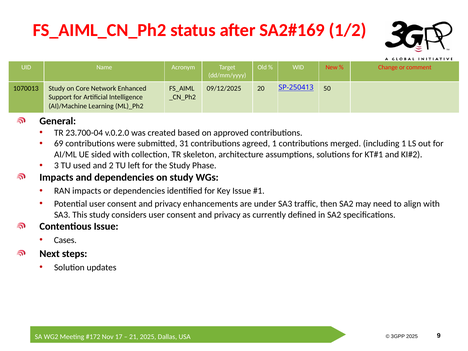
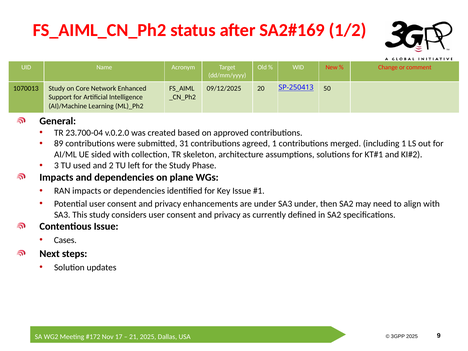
69: 69 -> 89
on study: study -> plane
SA3 traffic: traffic -> under
